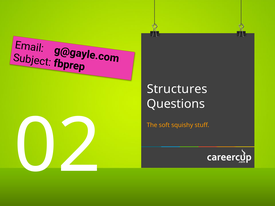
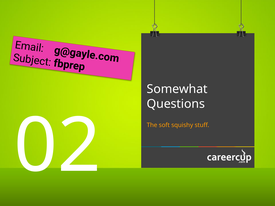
Structures: Structures -> Somewhat
